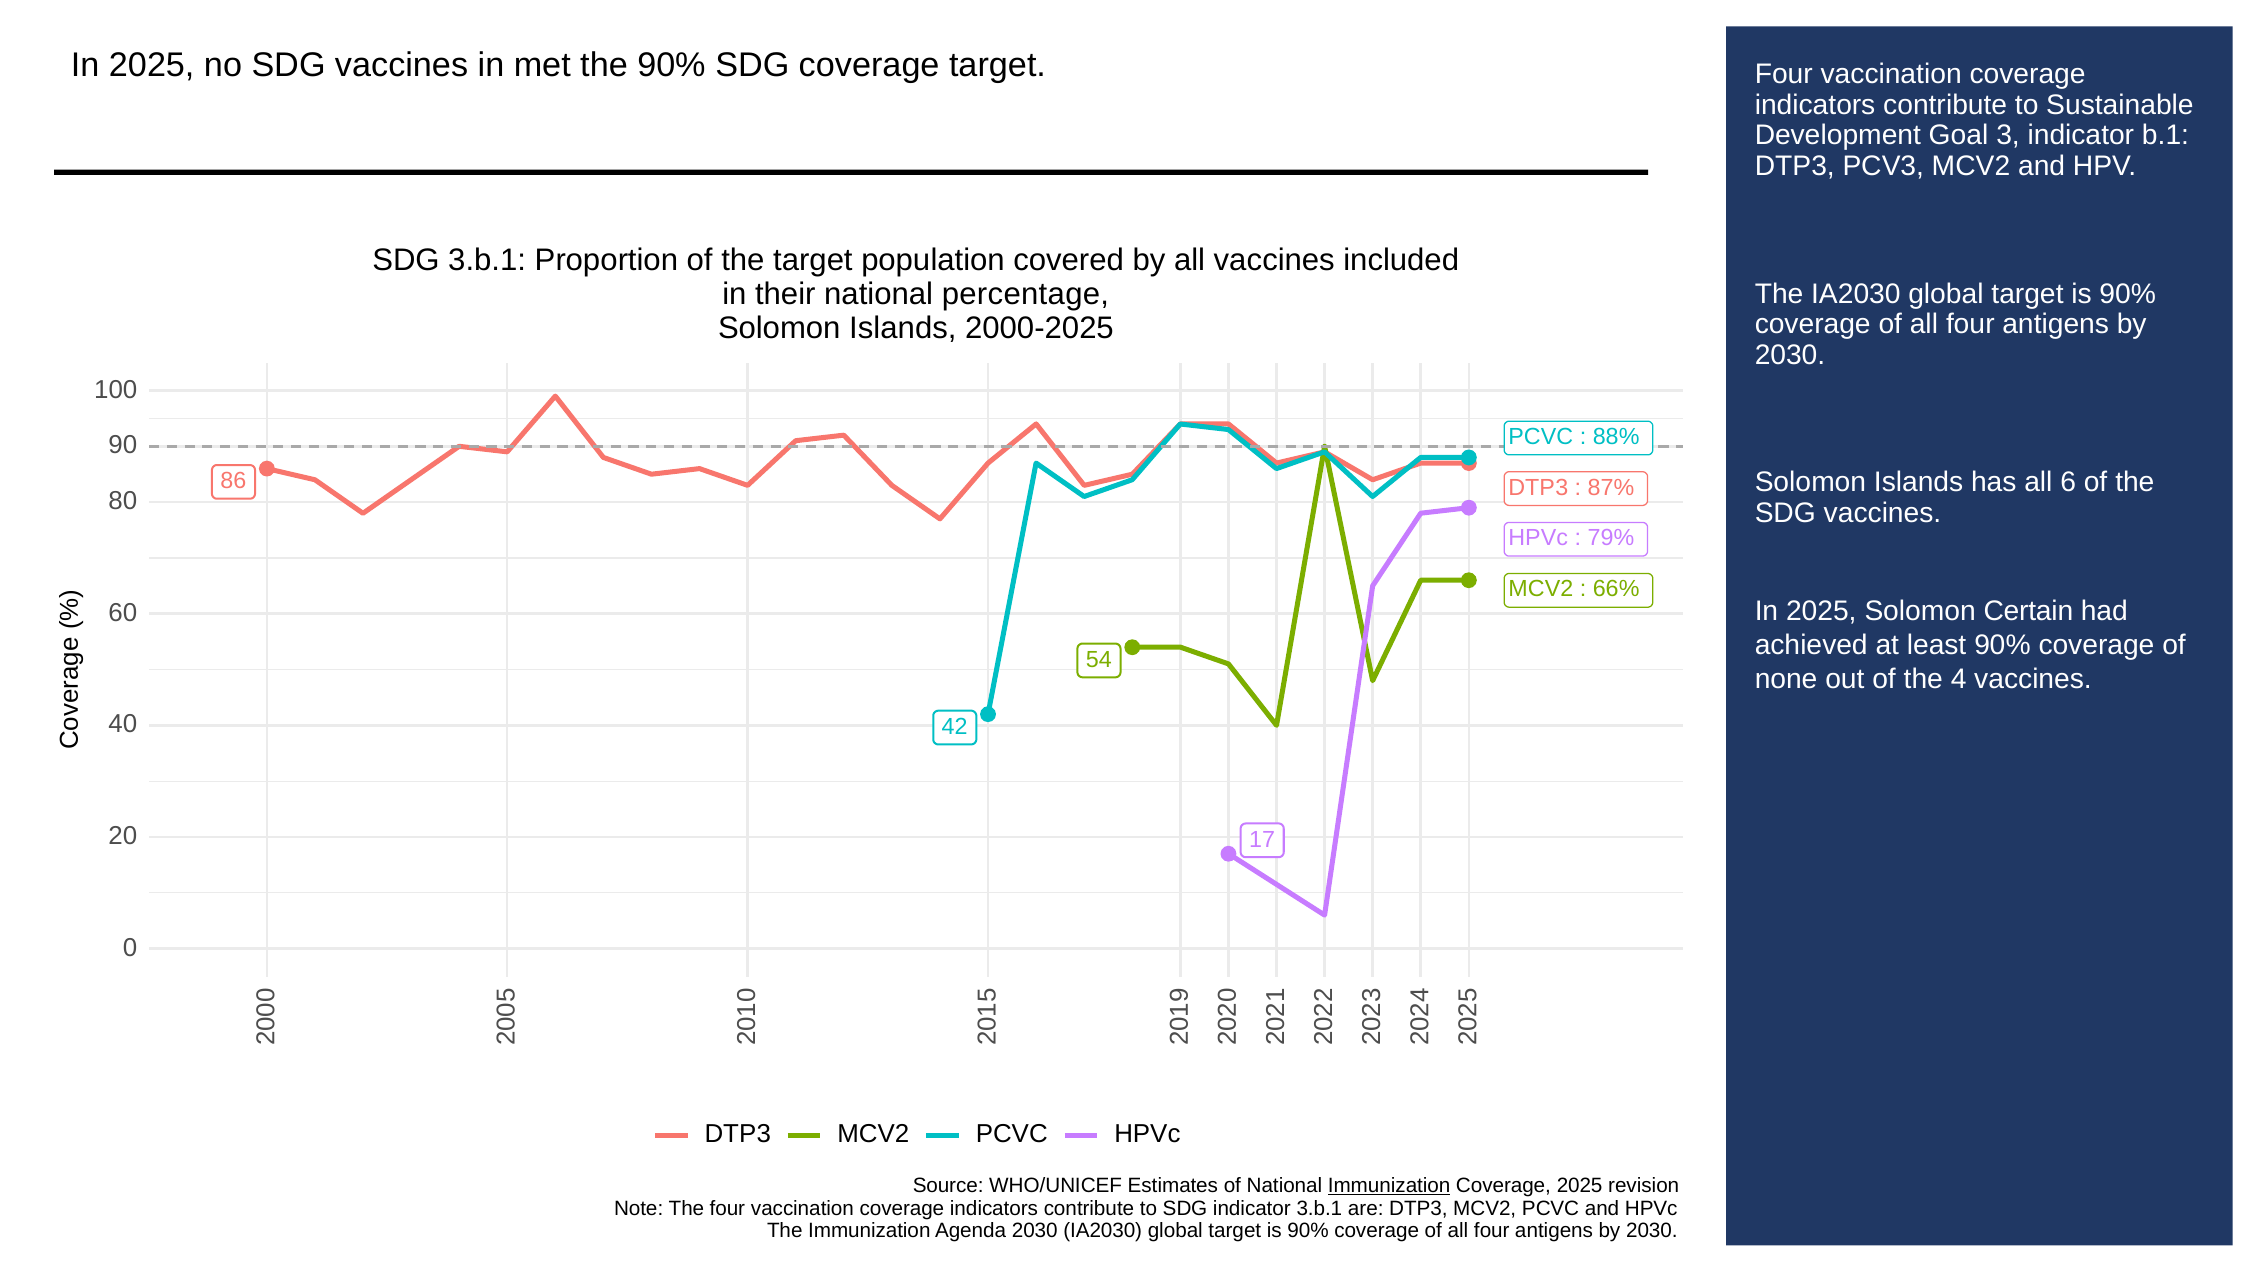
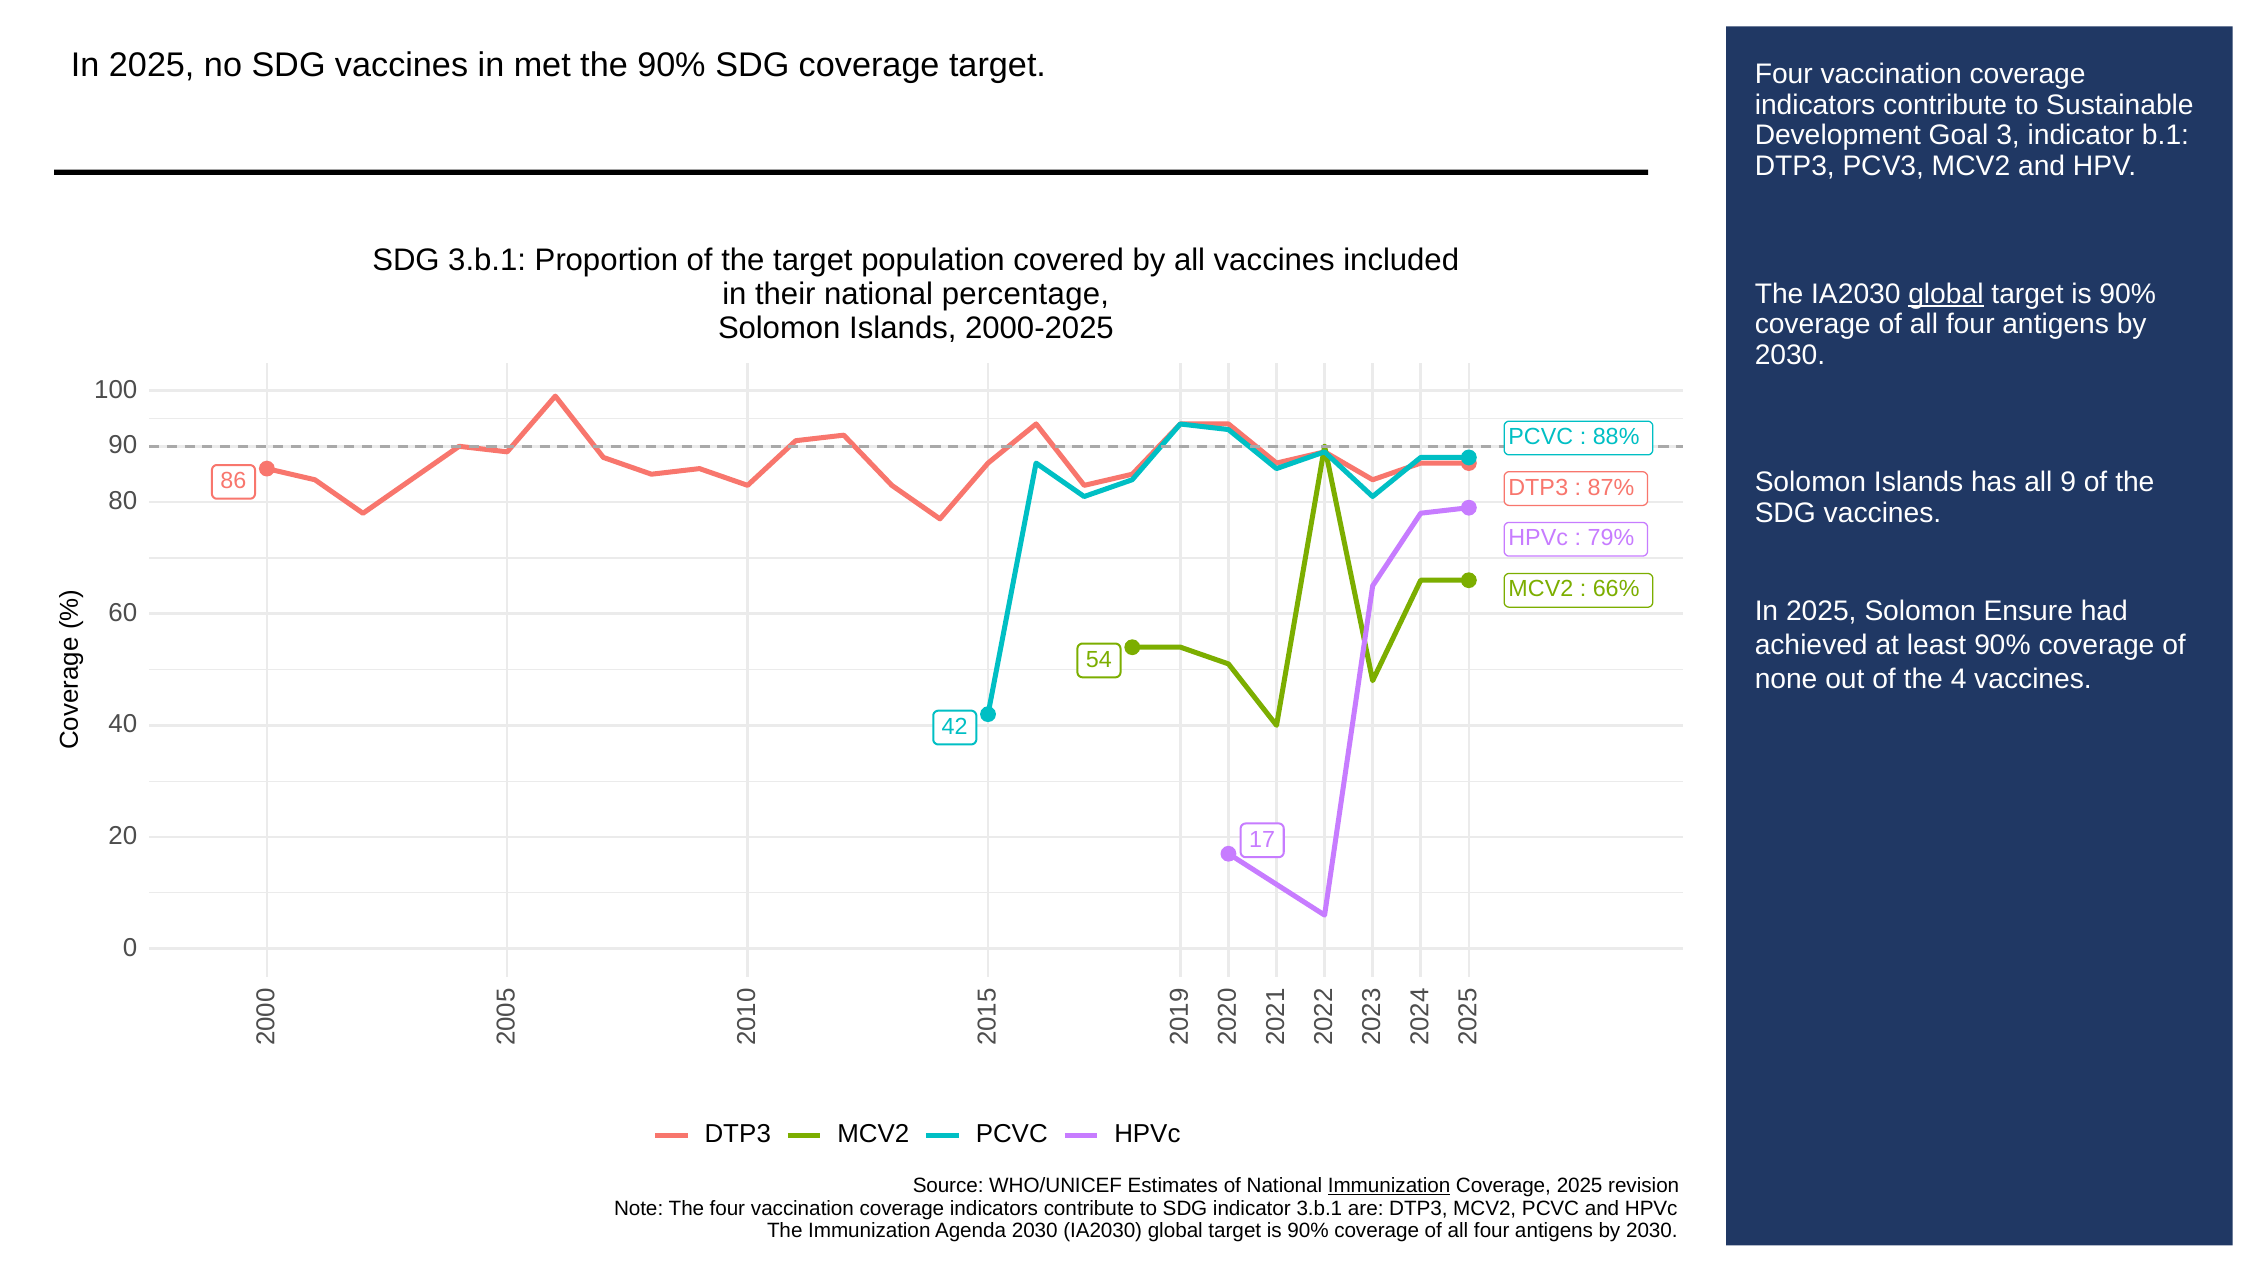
global at (1946, 294) underline: none -> present
all 6: 6 -> 9
Certain: Certain -> Ensure
